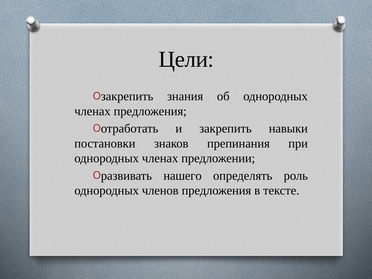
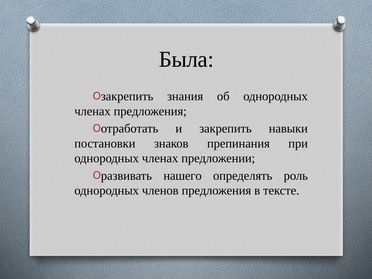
Цели: Цели -> Была
